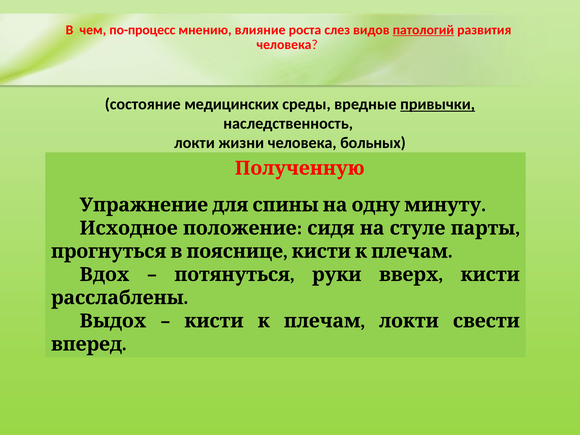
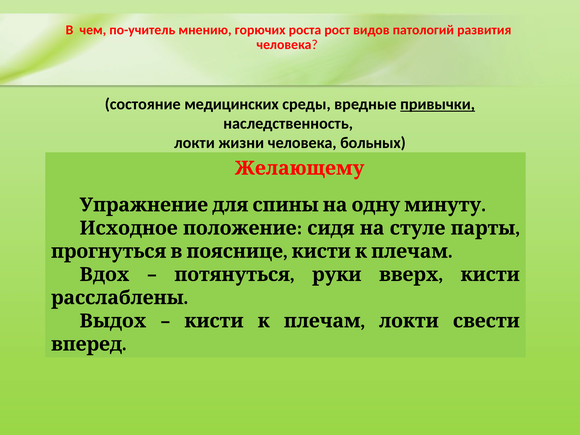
по-процесс: по-процесс -> по-учитель
влияние: влияние -> горючих
слез: слез -> рост
патологий underline: present -> none
Полученную: Полученную -> Желающему
